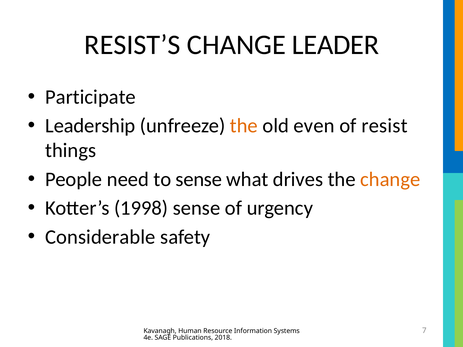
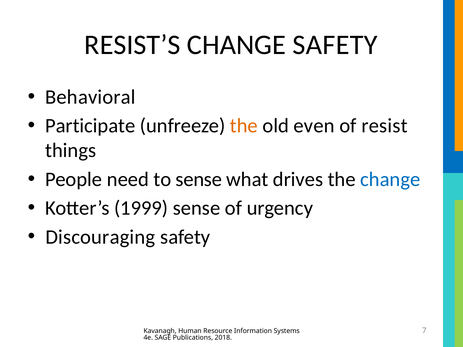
CHANGE LEADER: LEADER -> SAFETY
Participate: Participate -> Behavioral
Leadership: Leadership -> Participate
change at (390, 179) colour: orange -> blue
1998: 1998 -> 1999
Considerable: Considerable -> Discouraging
